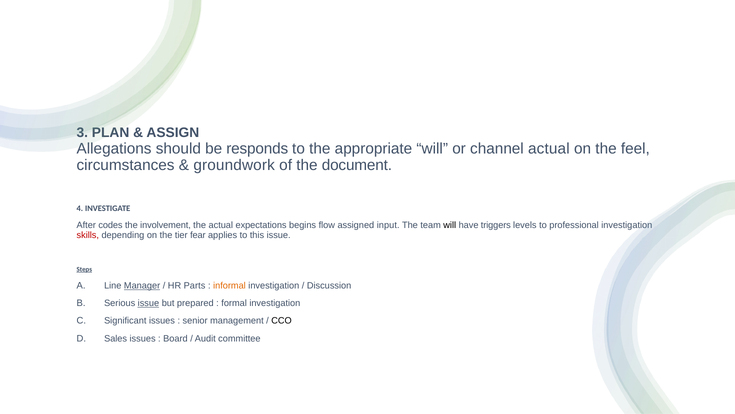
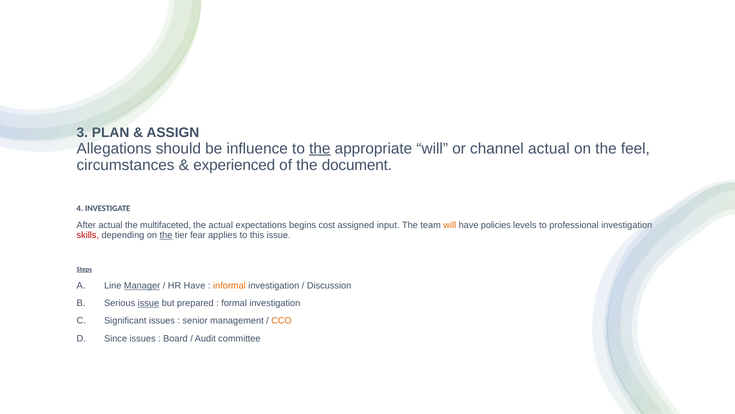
responds: responds -> influence
the at (320, 148) underline: none -> present
groundwork: groundwork -> experienced
After codes: codes -> actual
involvement: involvement -> multifaceted
flow: flow -> cost
will at (450, 225) colour: black -> orange
triggers: triggers -> policies
the at (166, 235) underline: none -> present
HR Parts: Parts -> Have
CCO colour: black -> orange
Sales: Sales -> Since
